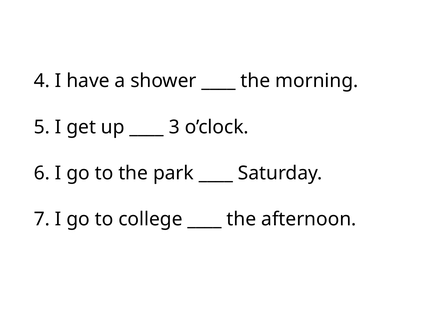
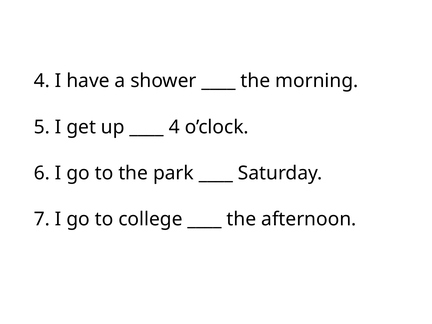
3 at (174, 127): 3 -> 4
